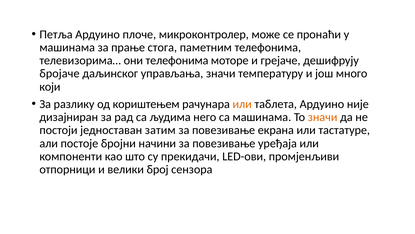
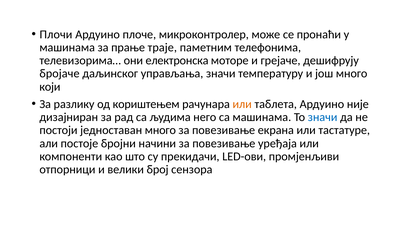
Петља: Петља -> Плочи
стога: стога -> траје
они телефонима: телефонима -> електронска
значи at (323, 117) colour: orange -> blue
једноставан затим: затим -> много
